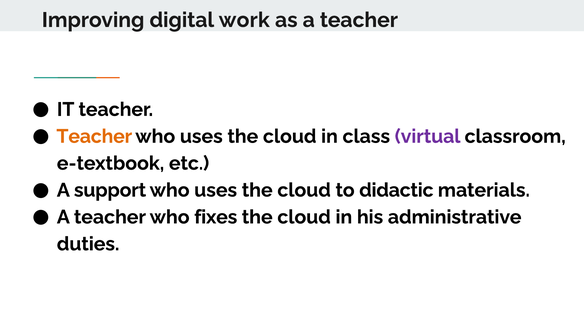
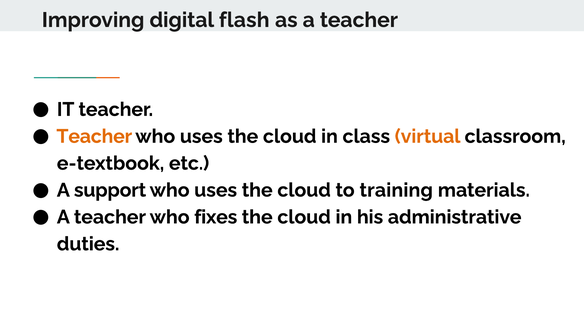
work: work -> flash
virtual colour: purple -> orange
didactic: didactic -> training
